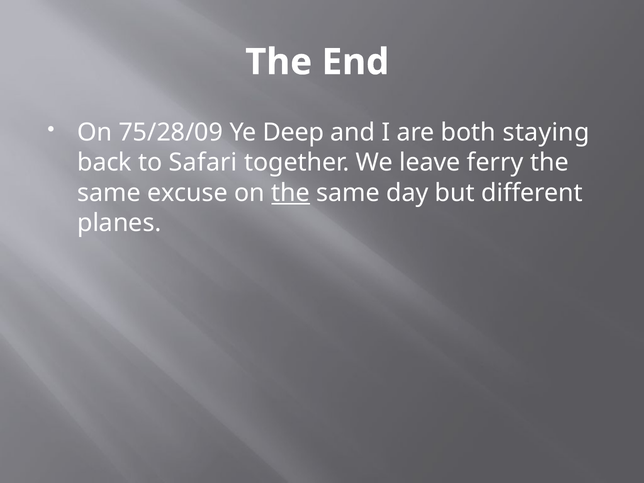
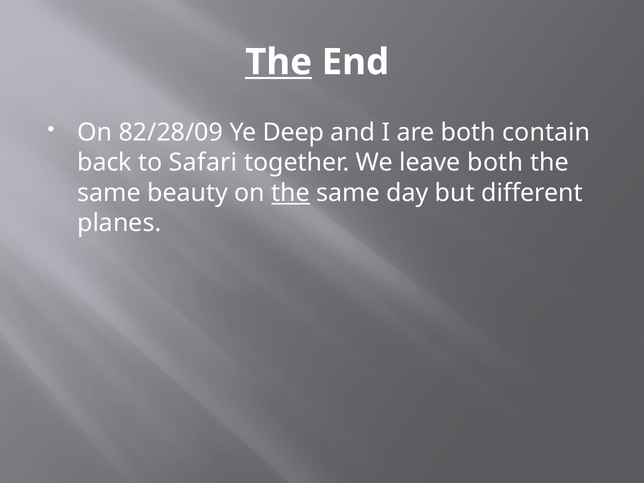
The at (279, 62) underline: none -> present
75/28/09: 75/28/09 -> 82/28/09
staying: staying -> contain
leave ferry: ferry -> both
excuse: excuse -> beauty
